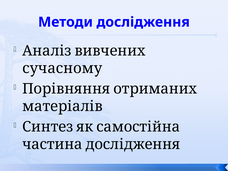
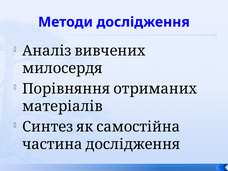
сучасному: сучасному -> милосердя
